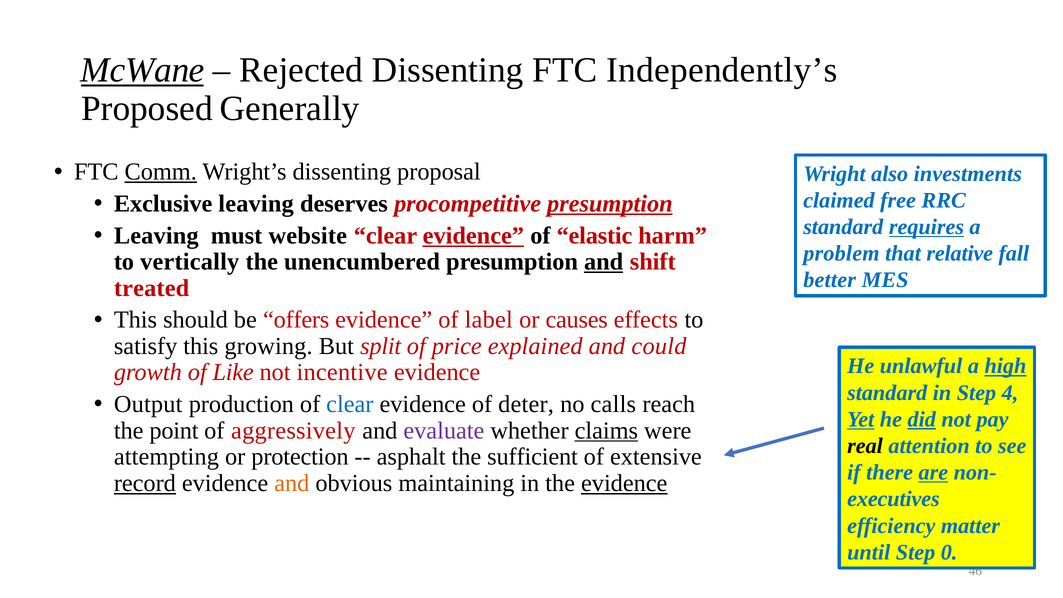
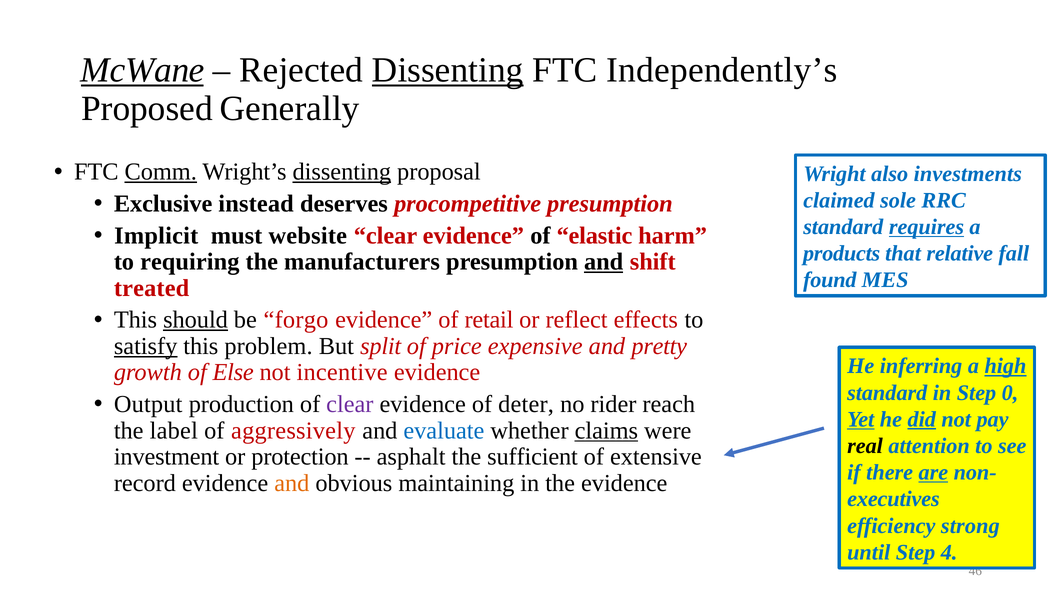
Dissenting at (448, 70) underline: none -> present
dissenting at (342, 172) underline: none -> present
free: free -> sole
Exclusive leaving: leaving -> instead
presumption at (610, 204) underline: present -> none
Leaving at (156, 236): Leaving -> Implicit
evidence at (473, 236) underline: present -> none
problem: problem -> products
vertically: vertically -> requiring
unencumbered: unencumbered -> manufacturers
better: better -> found
should underline: none -> present
offers: offers -> forgo
label: label -> retail
causes: causes -> reflect
satisfy underline: none -> present
growing: growing -> problem
explained: explained -> expensive
could: could -> pretty
unlawful: unlawful -> inferring
Like: Like -> Else
4: 4 -> 0
clear at (350, 404) colour: blue -> purple
calls: calls -> rider
point: point -> label
evaluate colour: purple -> blue
attempting: attempting -> investment
record underline: present -> none
evidence at (624, 483) underline: present -> none
matter: matter -> strong
0: 0 -> 4
